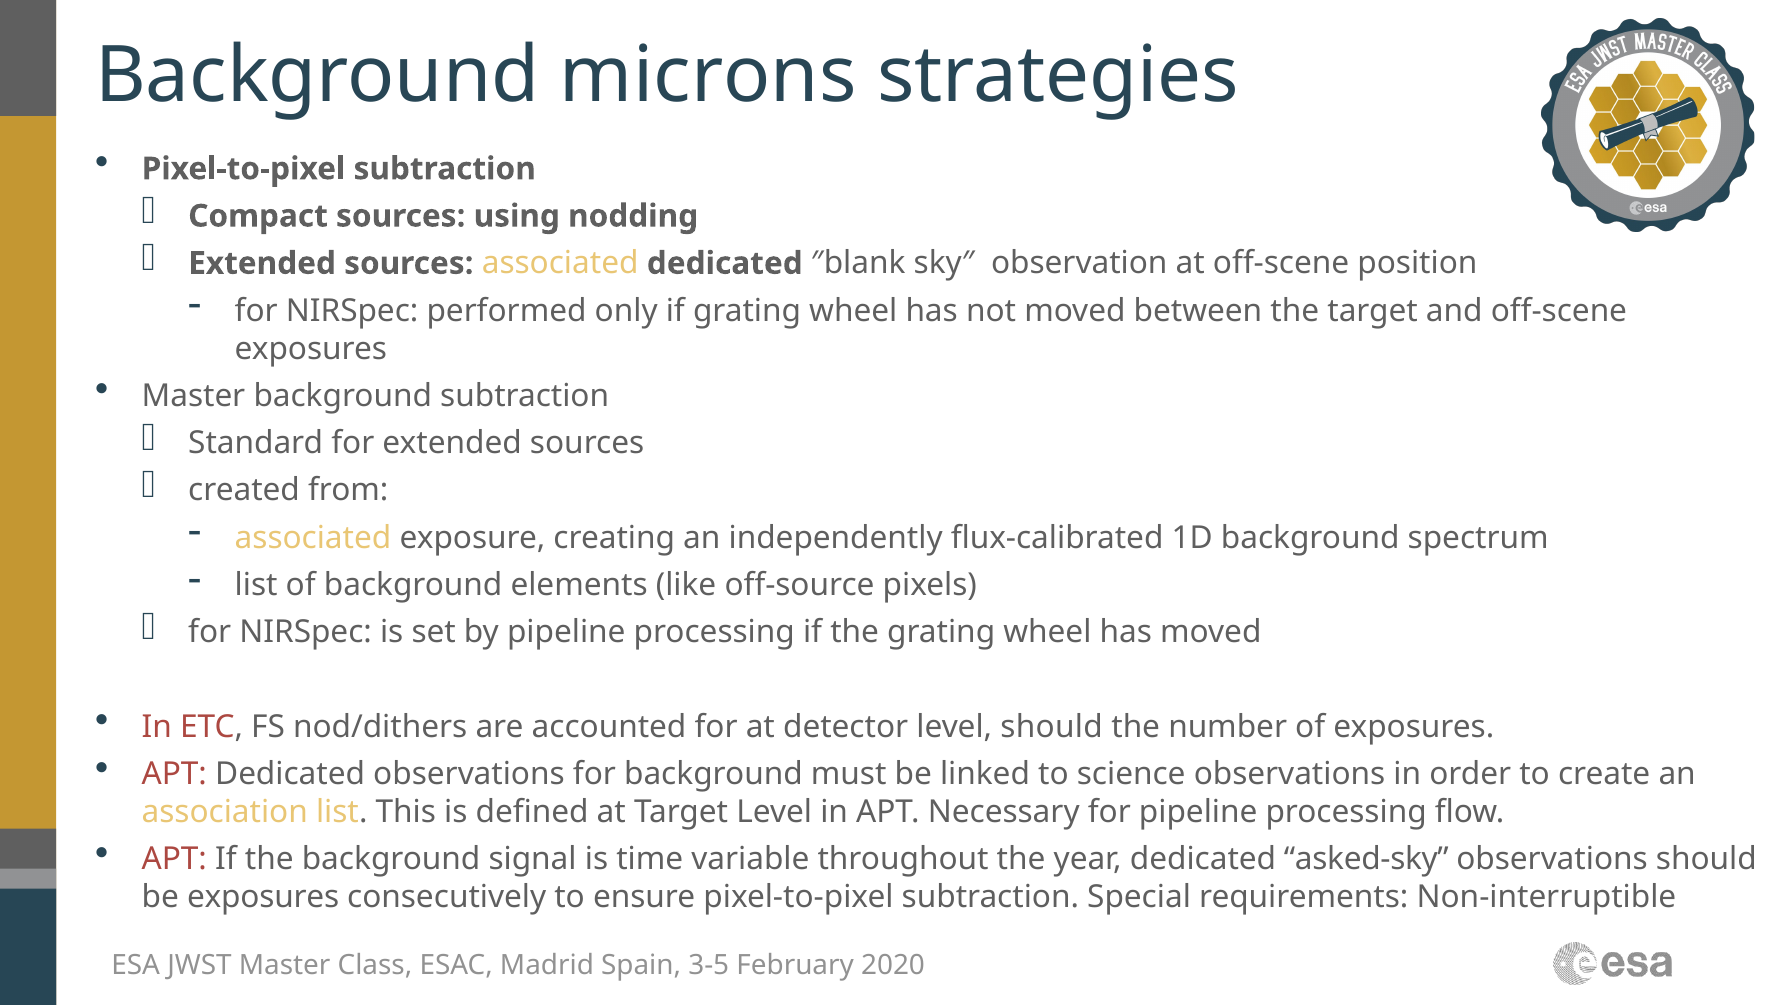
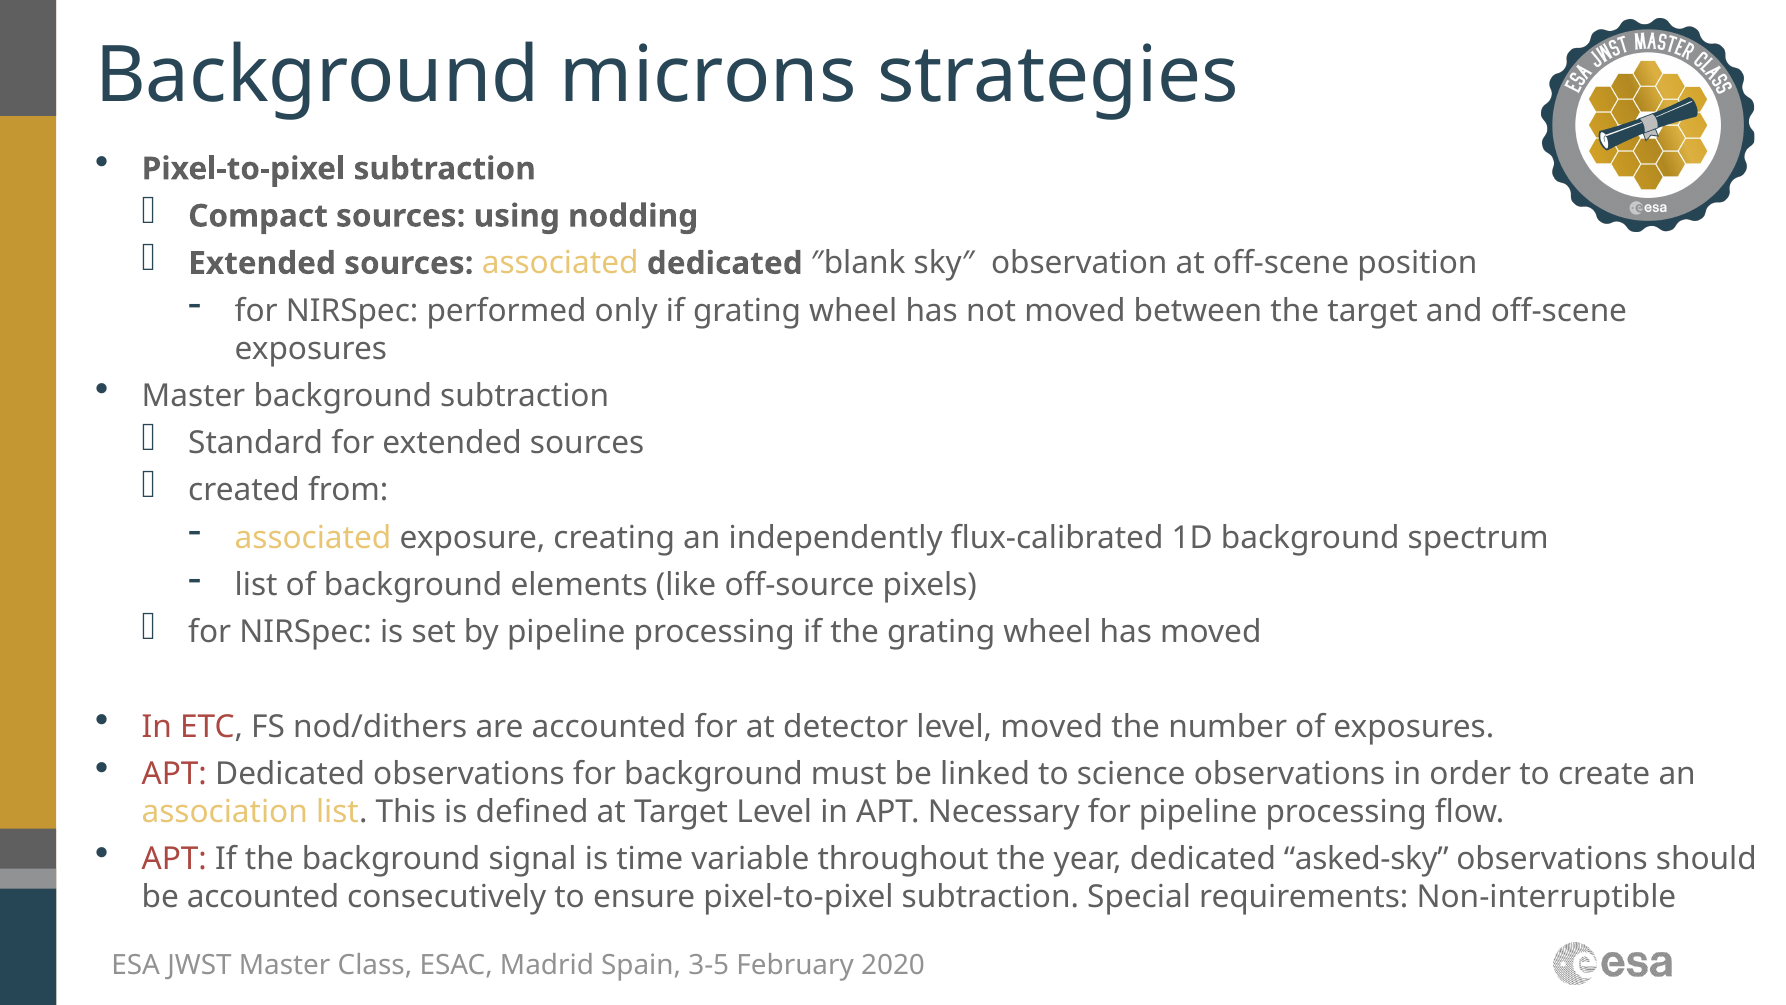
level should: should -> moved
be exposures: exposures -> accounted
